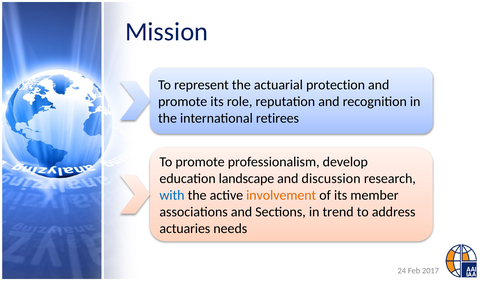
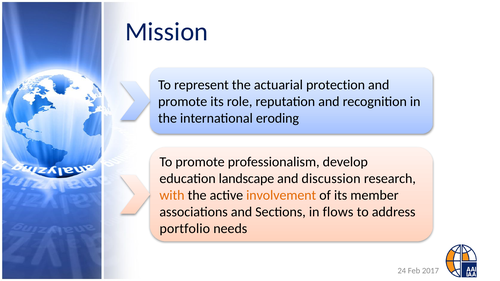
retirees: retirees -> eroding
with colour: blue -> orange
trend: trend -> flows
actuaries: actuaries -> portfolio
